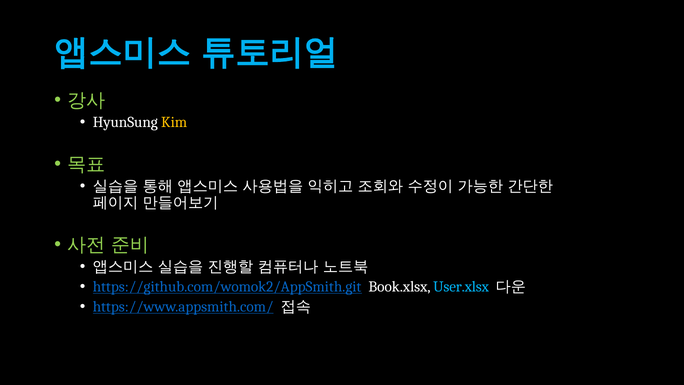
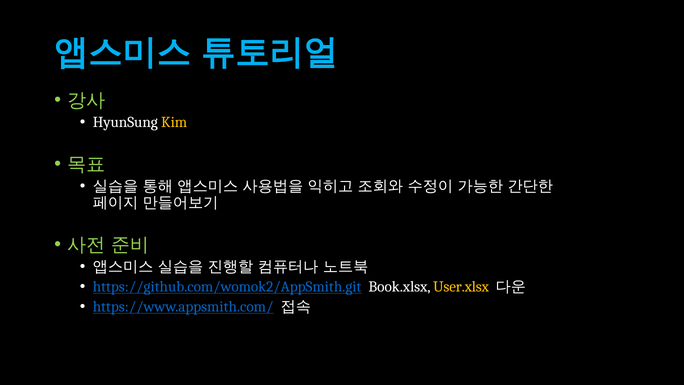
User.xlsx colour: light blue -> yellow
